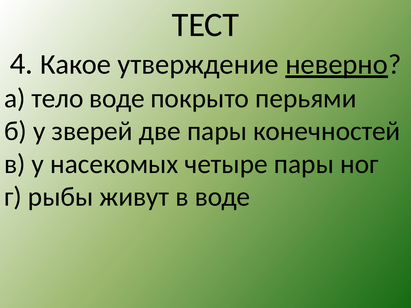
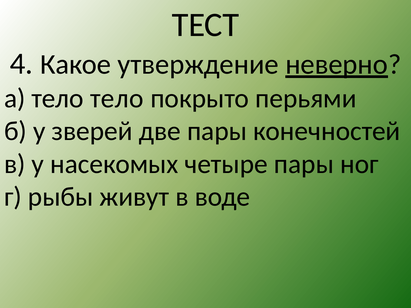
тело воде: воде -> тело
